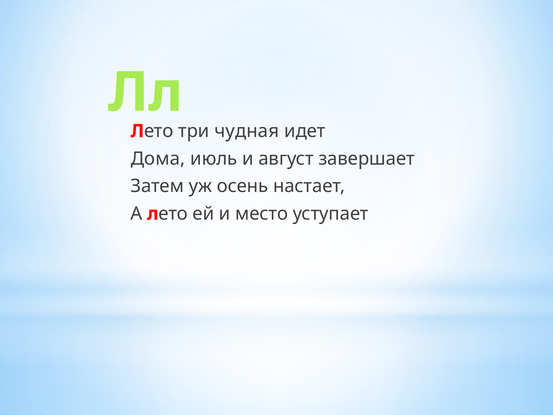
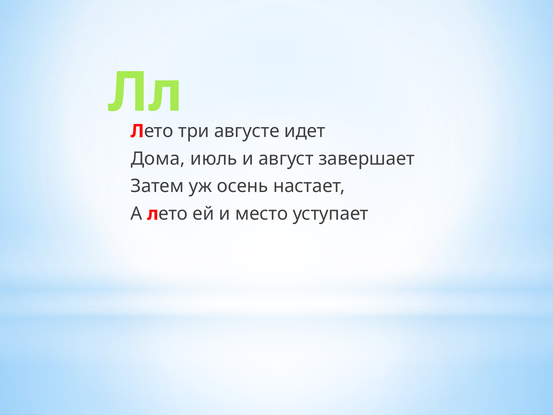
чудная: чудная -> августе
